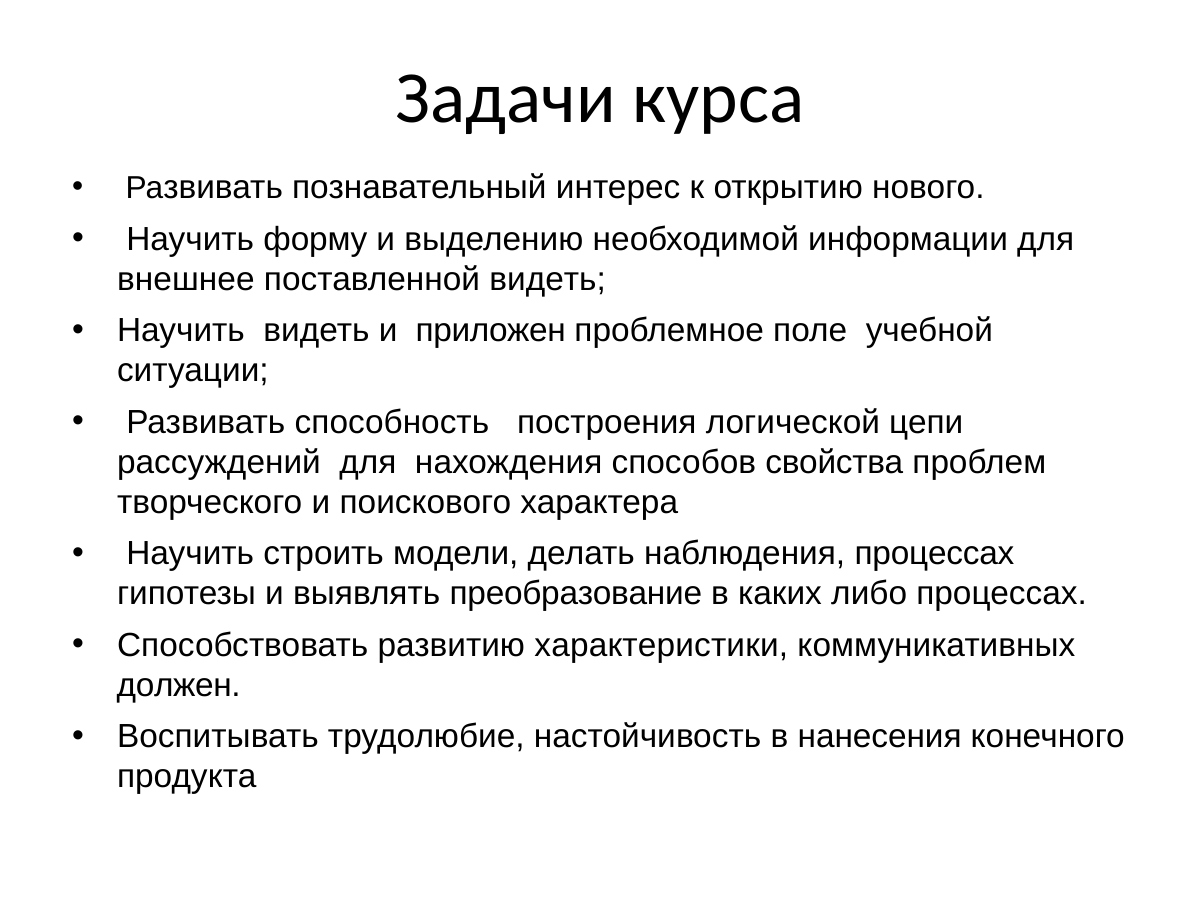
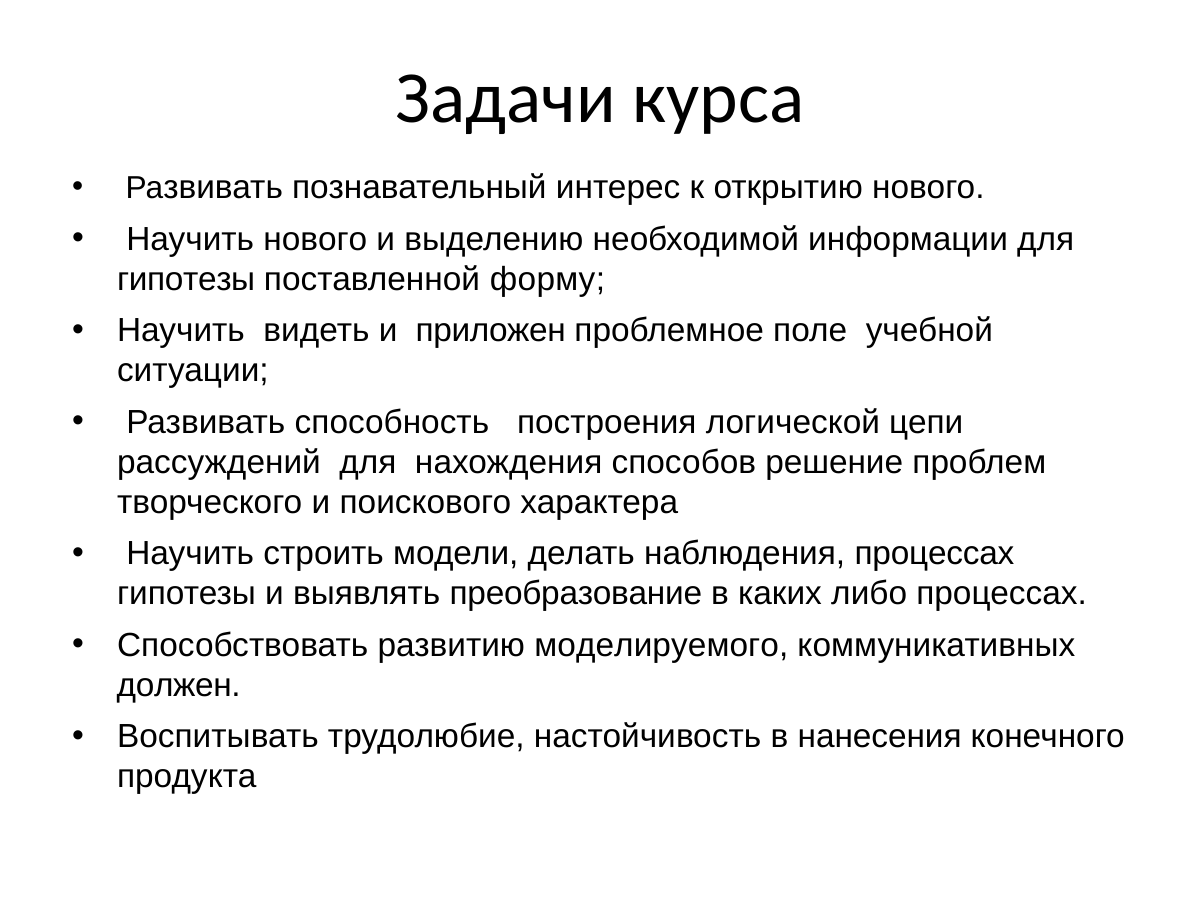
Научить форму: форму -> нового
внешнее at (186, 279): внешнее -> гипотезы
поставленной видеть: видеть -> форму
свойства: свойства -> решение
характеристики: характеристики -> моделируемого
